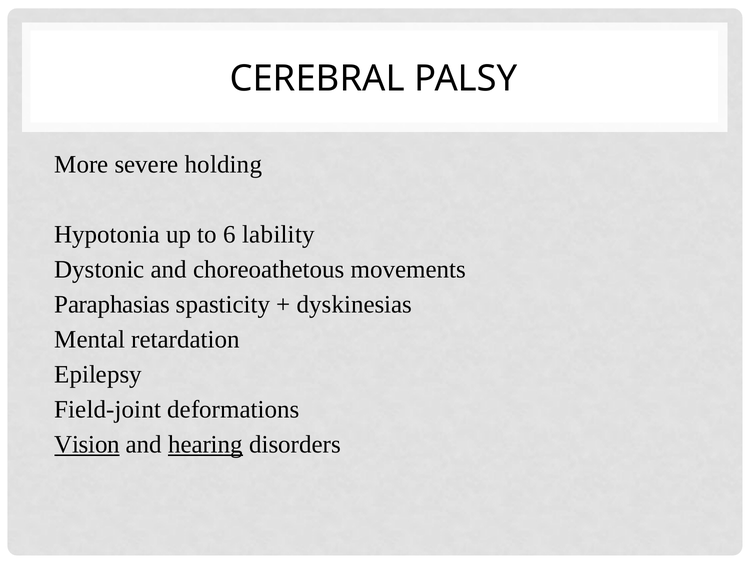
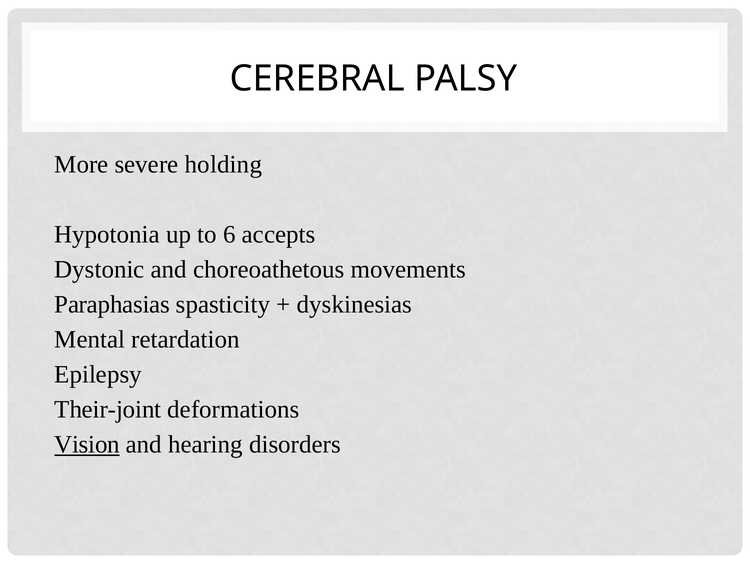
lability: lability -> accepts
Field-joint: Field-joint -> Their-joint
hearing underline: present -> none
